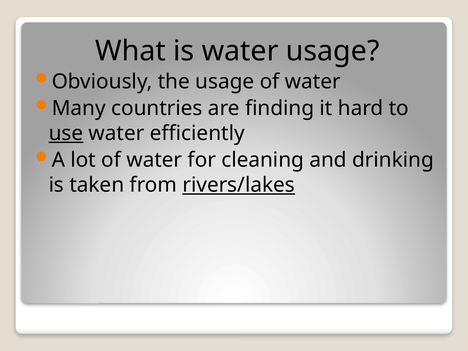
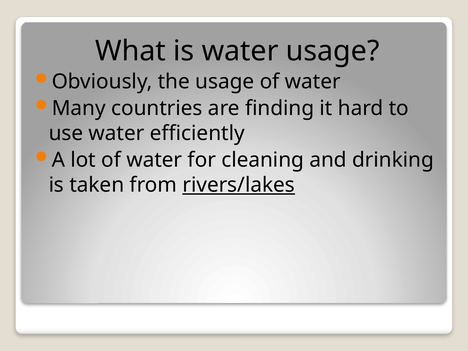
use underline: present -> none
